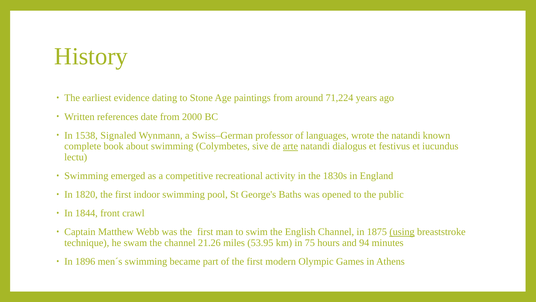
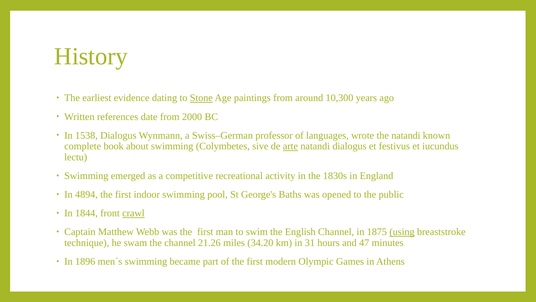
Stone underline: none -> present
71,224: 71,224 -> 10,300
1538 Signaled: Signaled -> Dialogus
1820: 1820 -> 4894
crawl underline: none -> present
53.95: 53.95 -> 34.20
75: 75 -> 31
94: 94 -> 47
